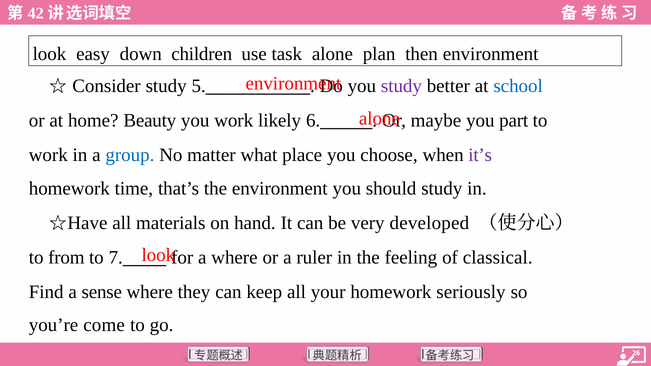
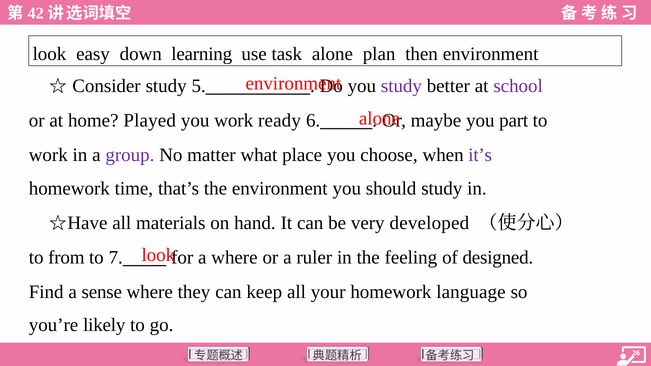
children: children -> learning
school colour: blue -> purple
Beauty: Beauty -> Played
likely: likely -> ready
group colour: blue -> purple
classical: classical -> designed
seriously: seriously -> language
come: come -> likely
